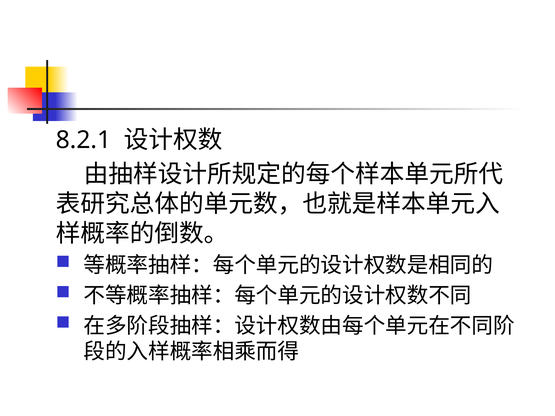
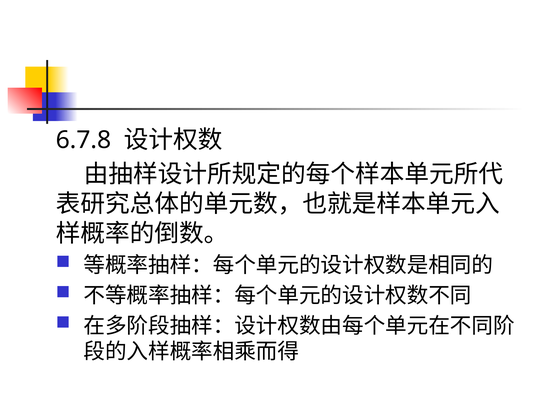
8.2.1: 8.2.1 -> 6.7.8
